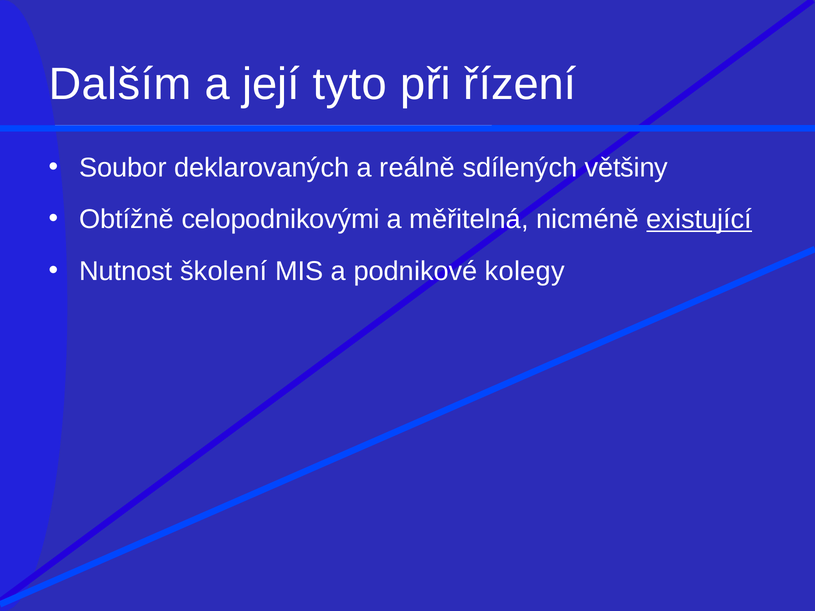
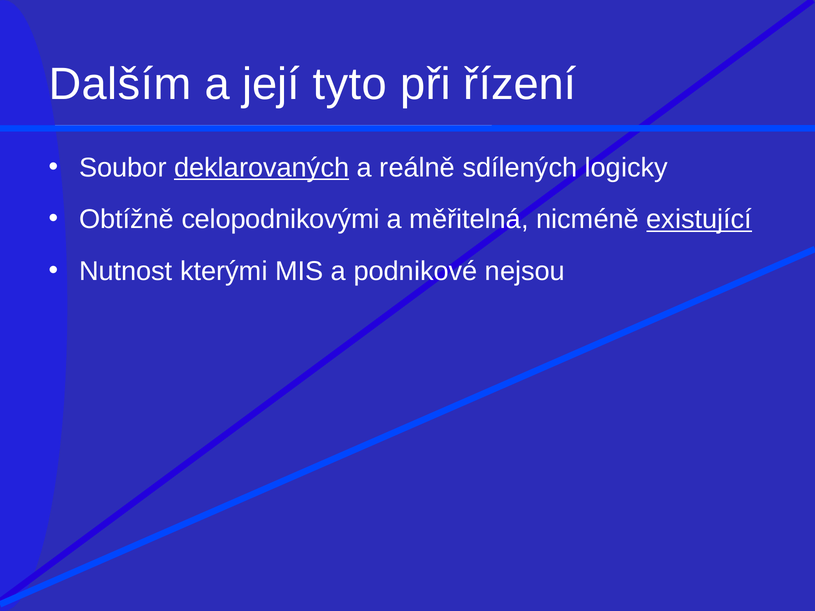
deklarovaných underline: none -> present
většiny: většiny -> logicky
školení: školení -> kterými
kolegy: kolegy -> nejsou
